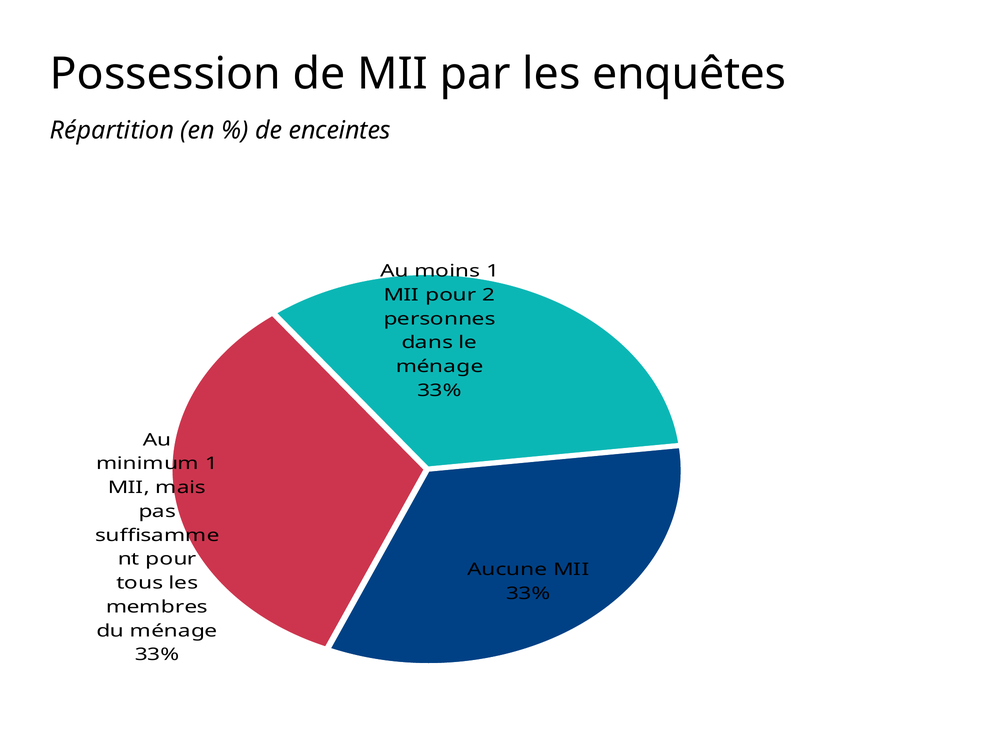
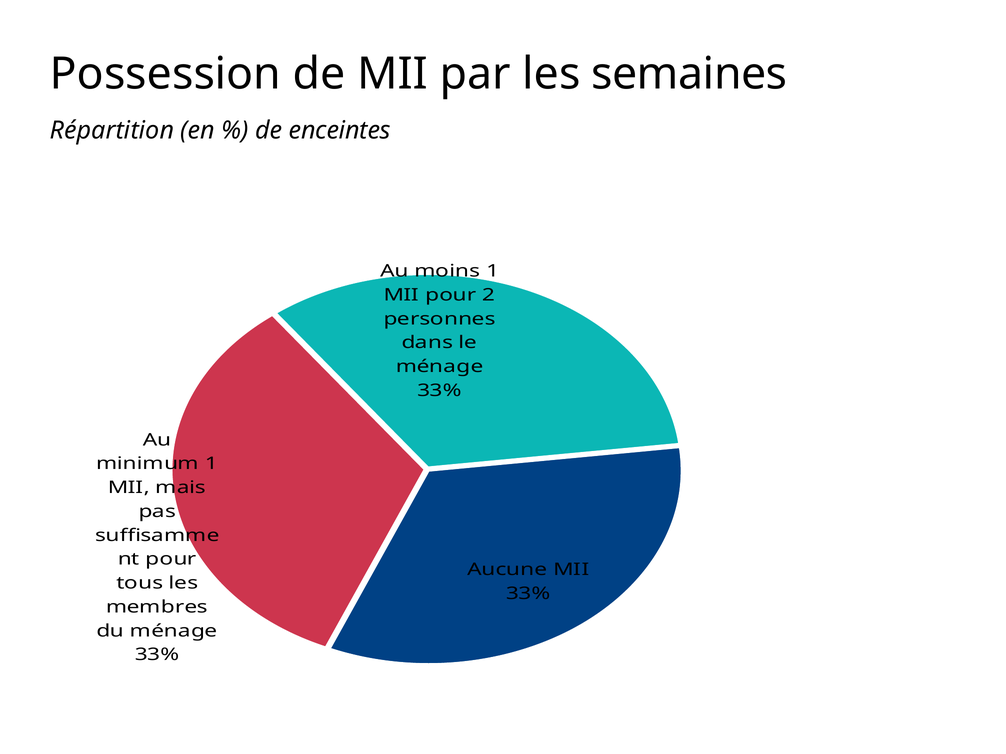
enquêtes: enquêtes -> semaines
